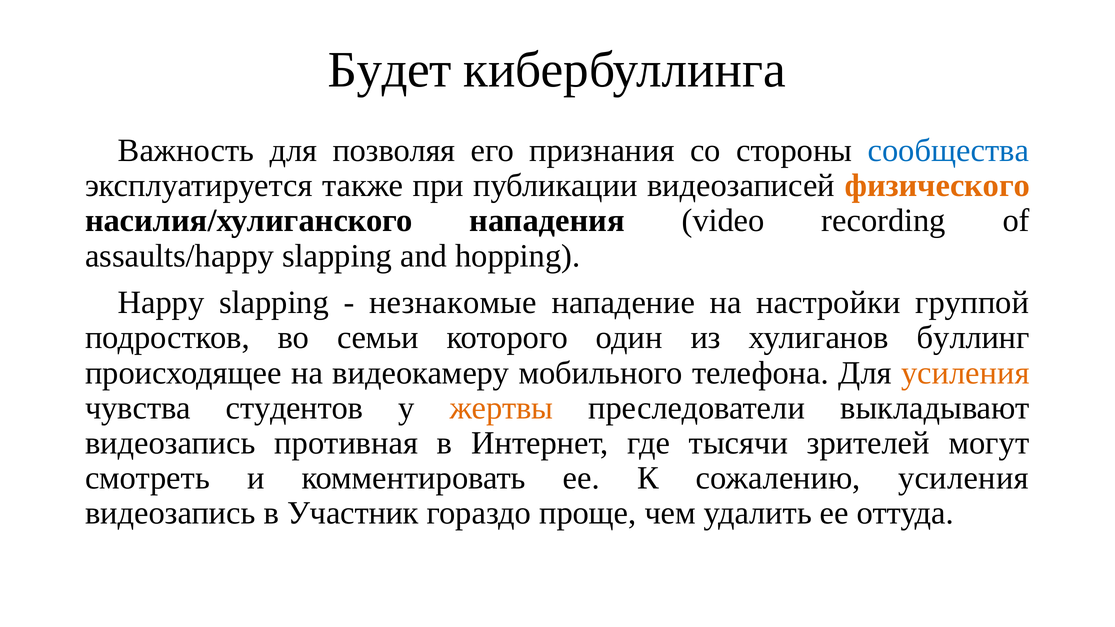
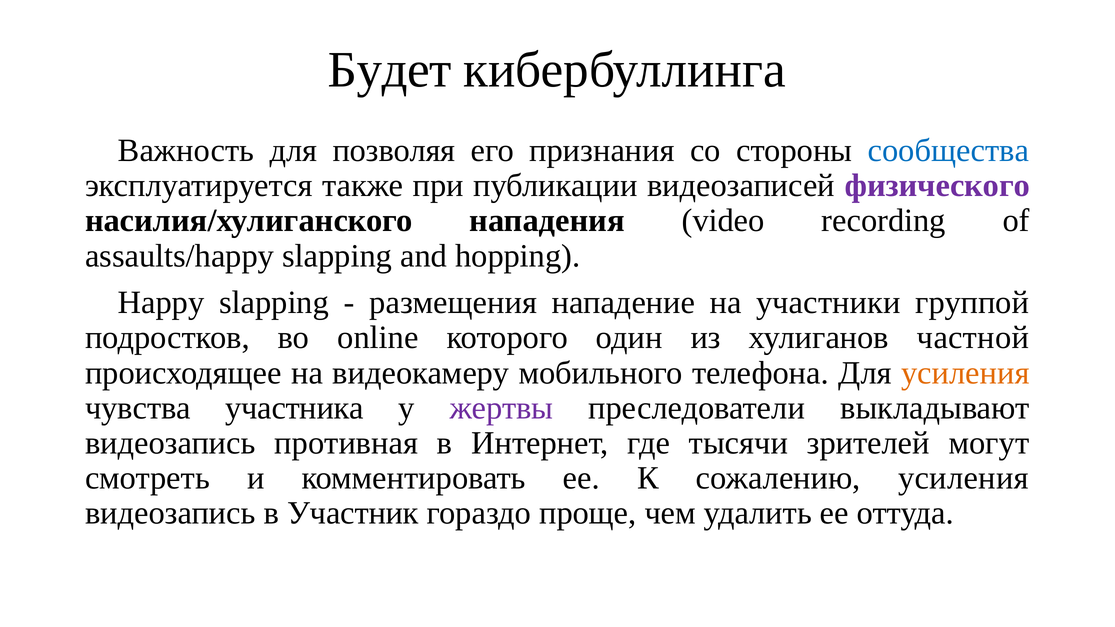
физического colour: orange -> purple
незнакомые: незнакомые -> размещения
настройки: настройки -> участники
семьи: семьи -> online
буллинг: буллинг -> частной
студентов: студентов -> участника
жертвы colour: orange -> purple
